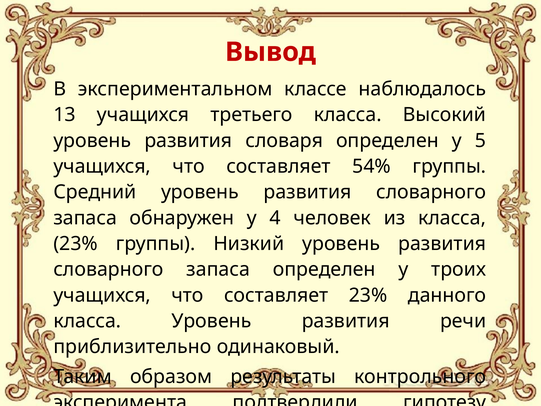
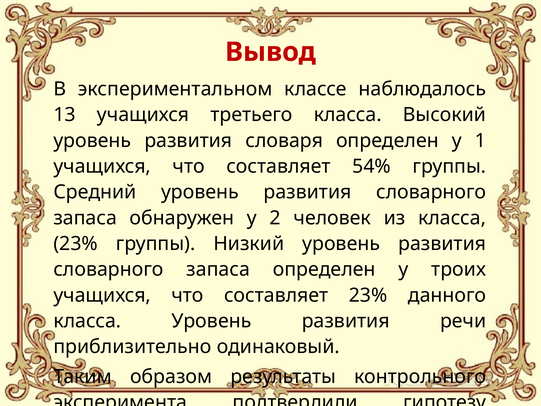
5: 5 -> 1
4: 4 -> 2
